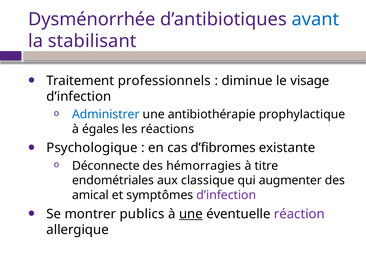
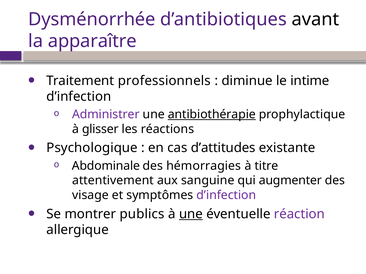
avant colour: blue -> black
stabilisant: stabilisant -> apparaître
visage: visage -> intime
Administrer colour: blue -> purple
antibiothérapie underline: none -> present
égales: égales -> glisser
d’fibromes: d’fibromes -> d’attitudes
Déconnecte: Déconnecte -> Abdominale
endométriales: endométriales -> attentivement
classique: classique -> sanguine
amical: amical -> visage
